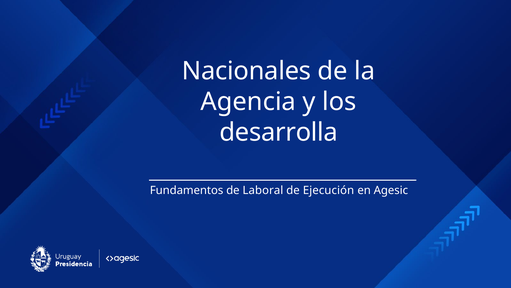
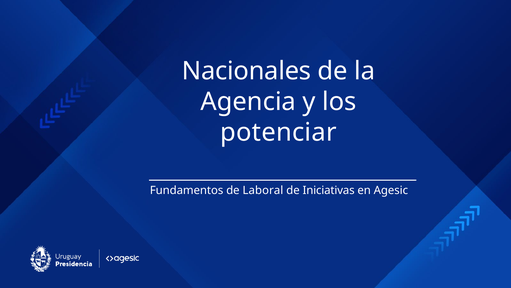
desarrolla: desarrolla -> potenciar
Ejecución: Ejecución -> Iniciativas
